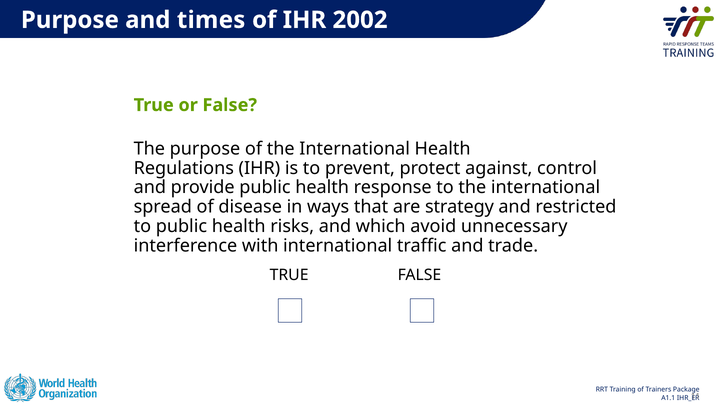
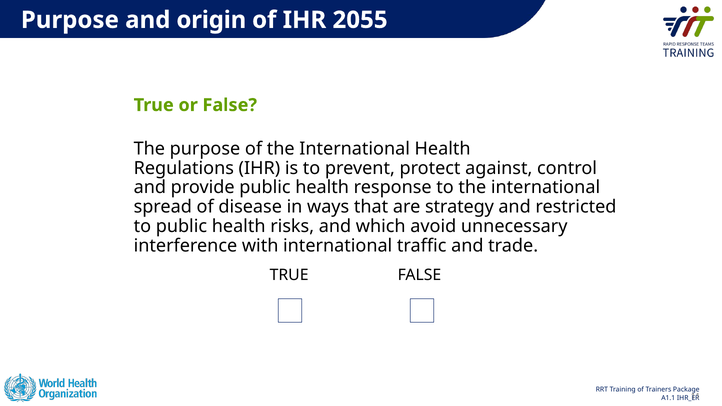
times: times -> origin
2002: 2002 -> 2055
